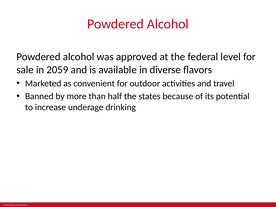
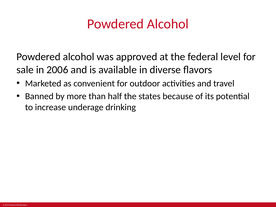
2059: 2059 -> 2006
